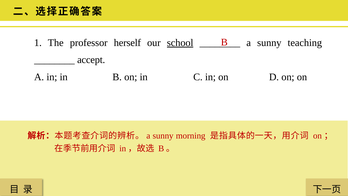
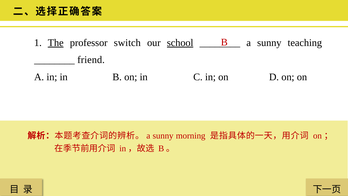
The underline: none -> present
herself: herself -> switch
accept: accept -> friend
